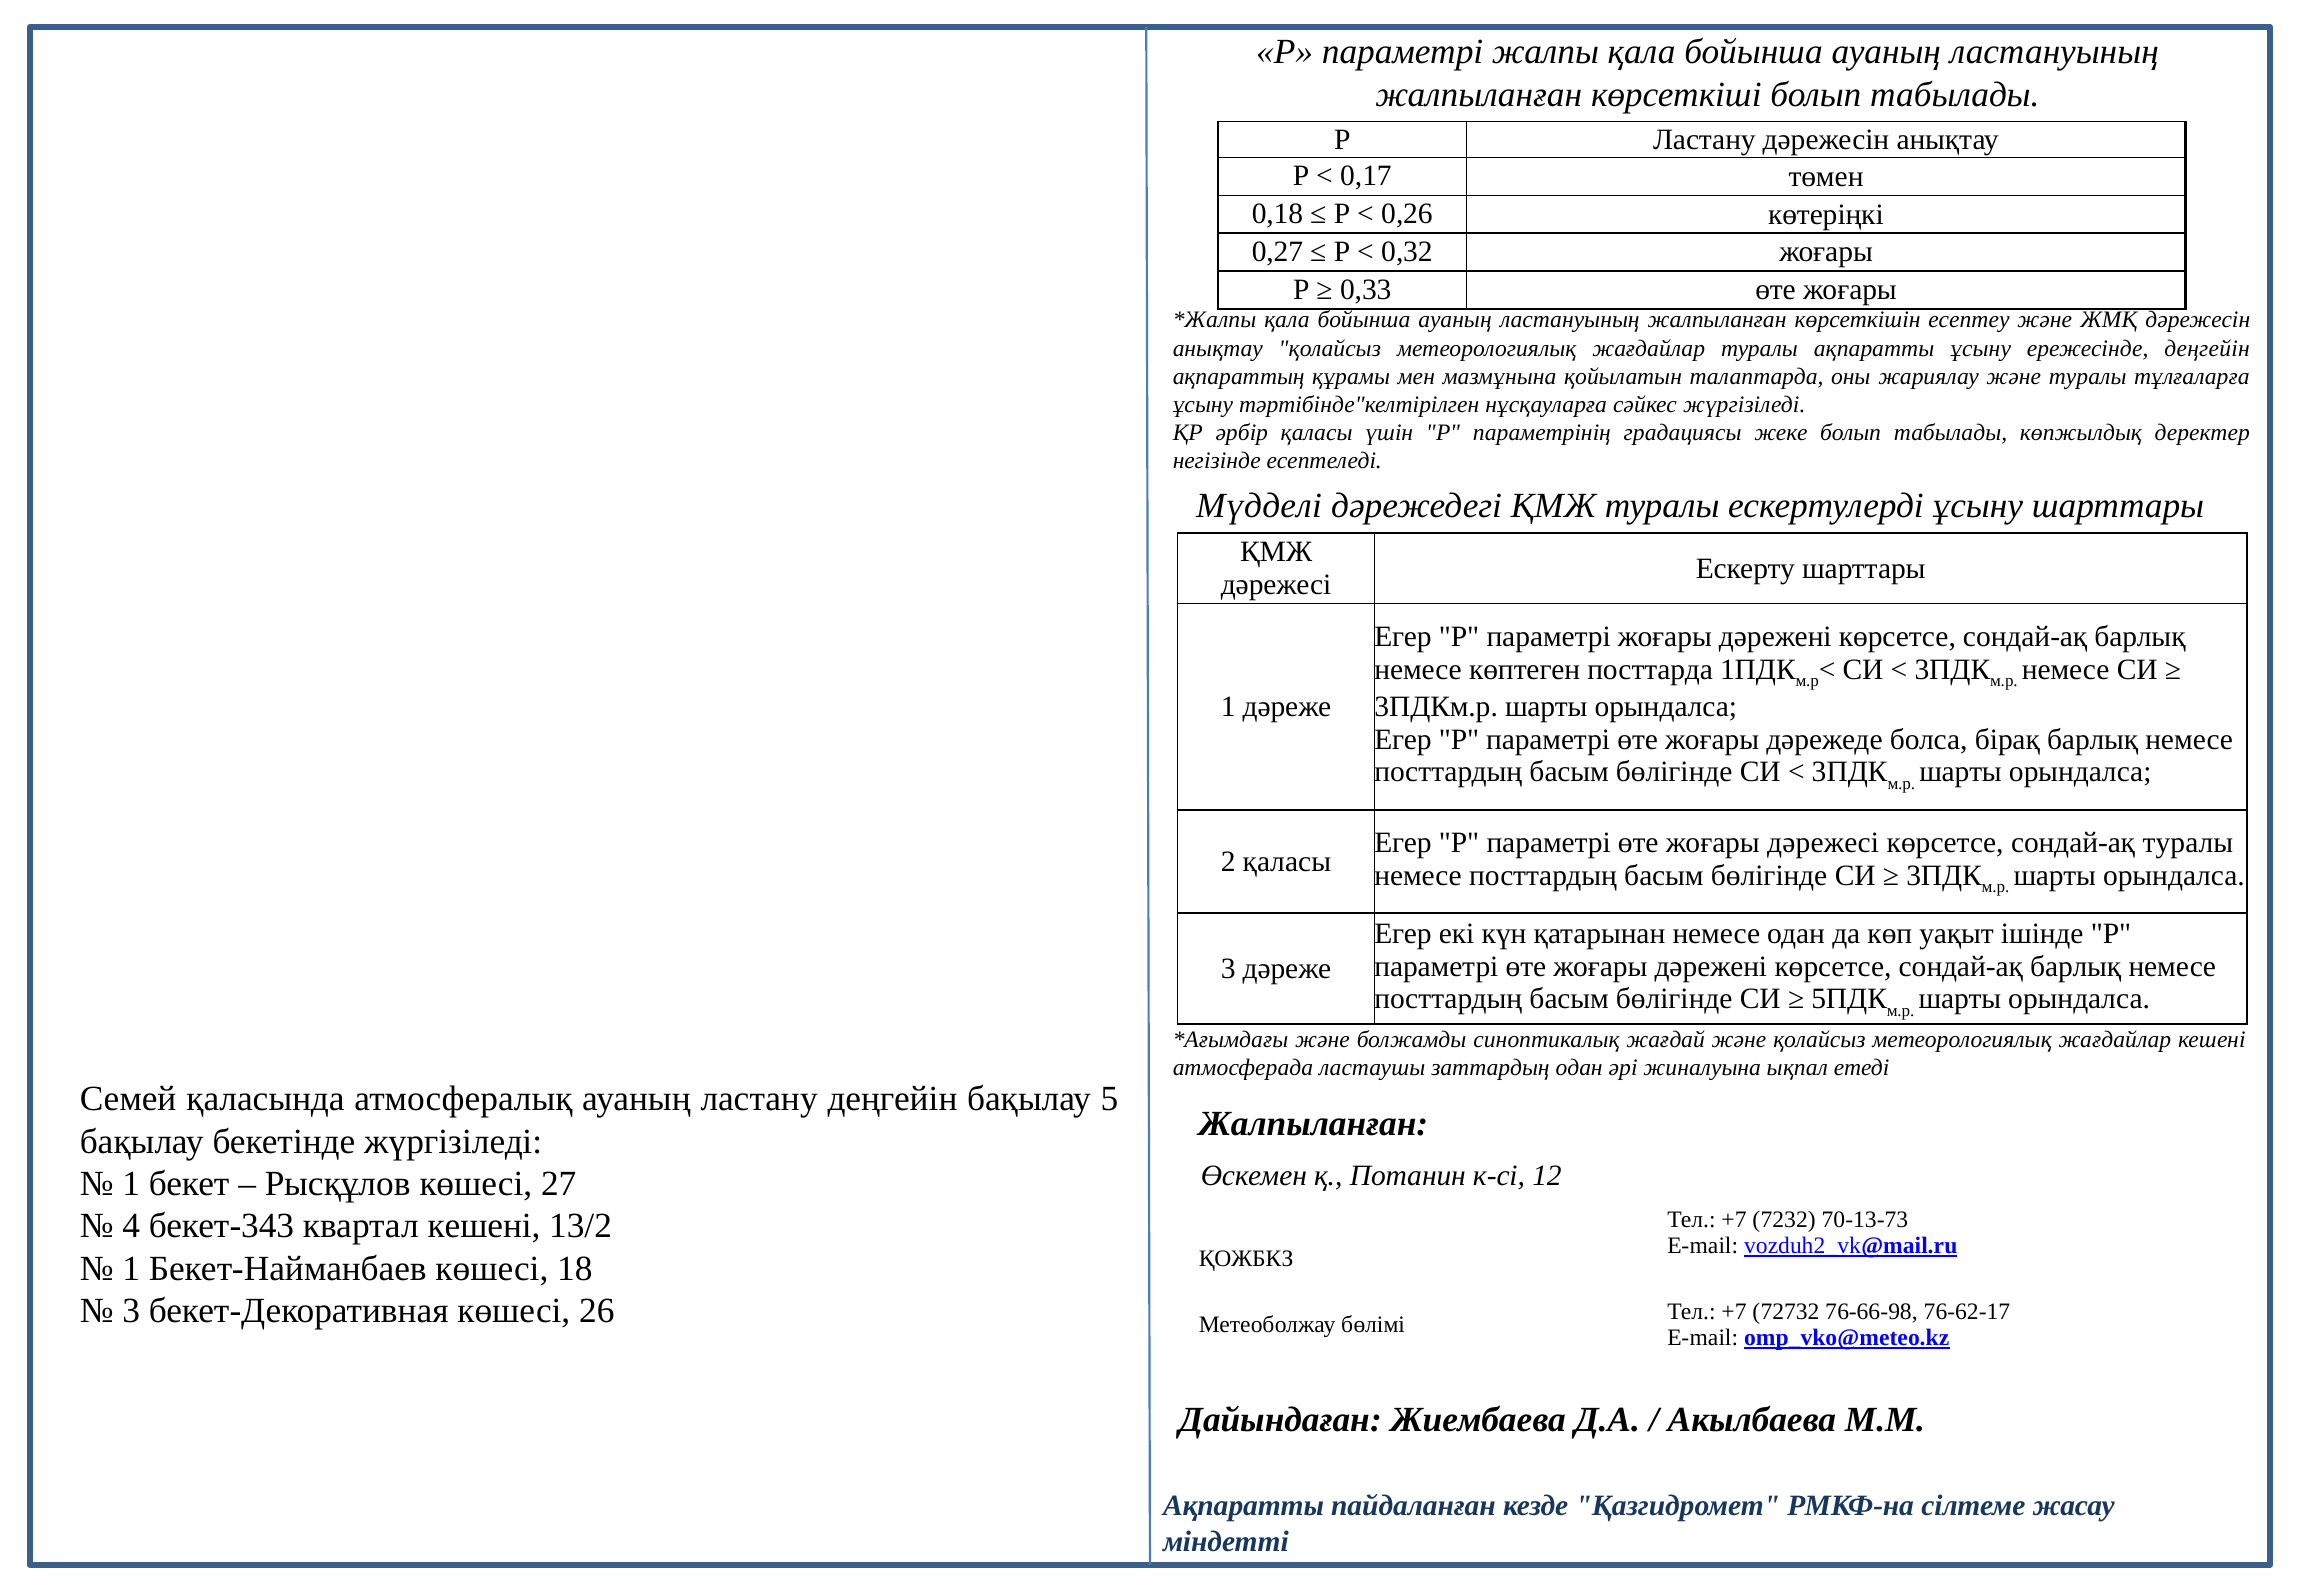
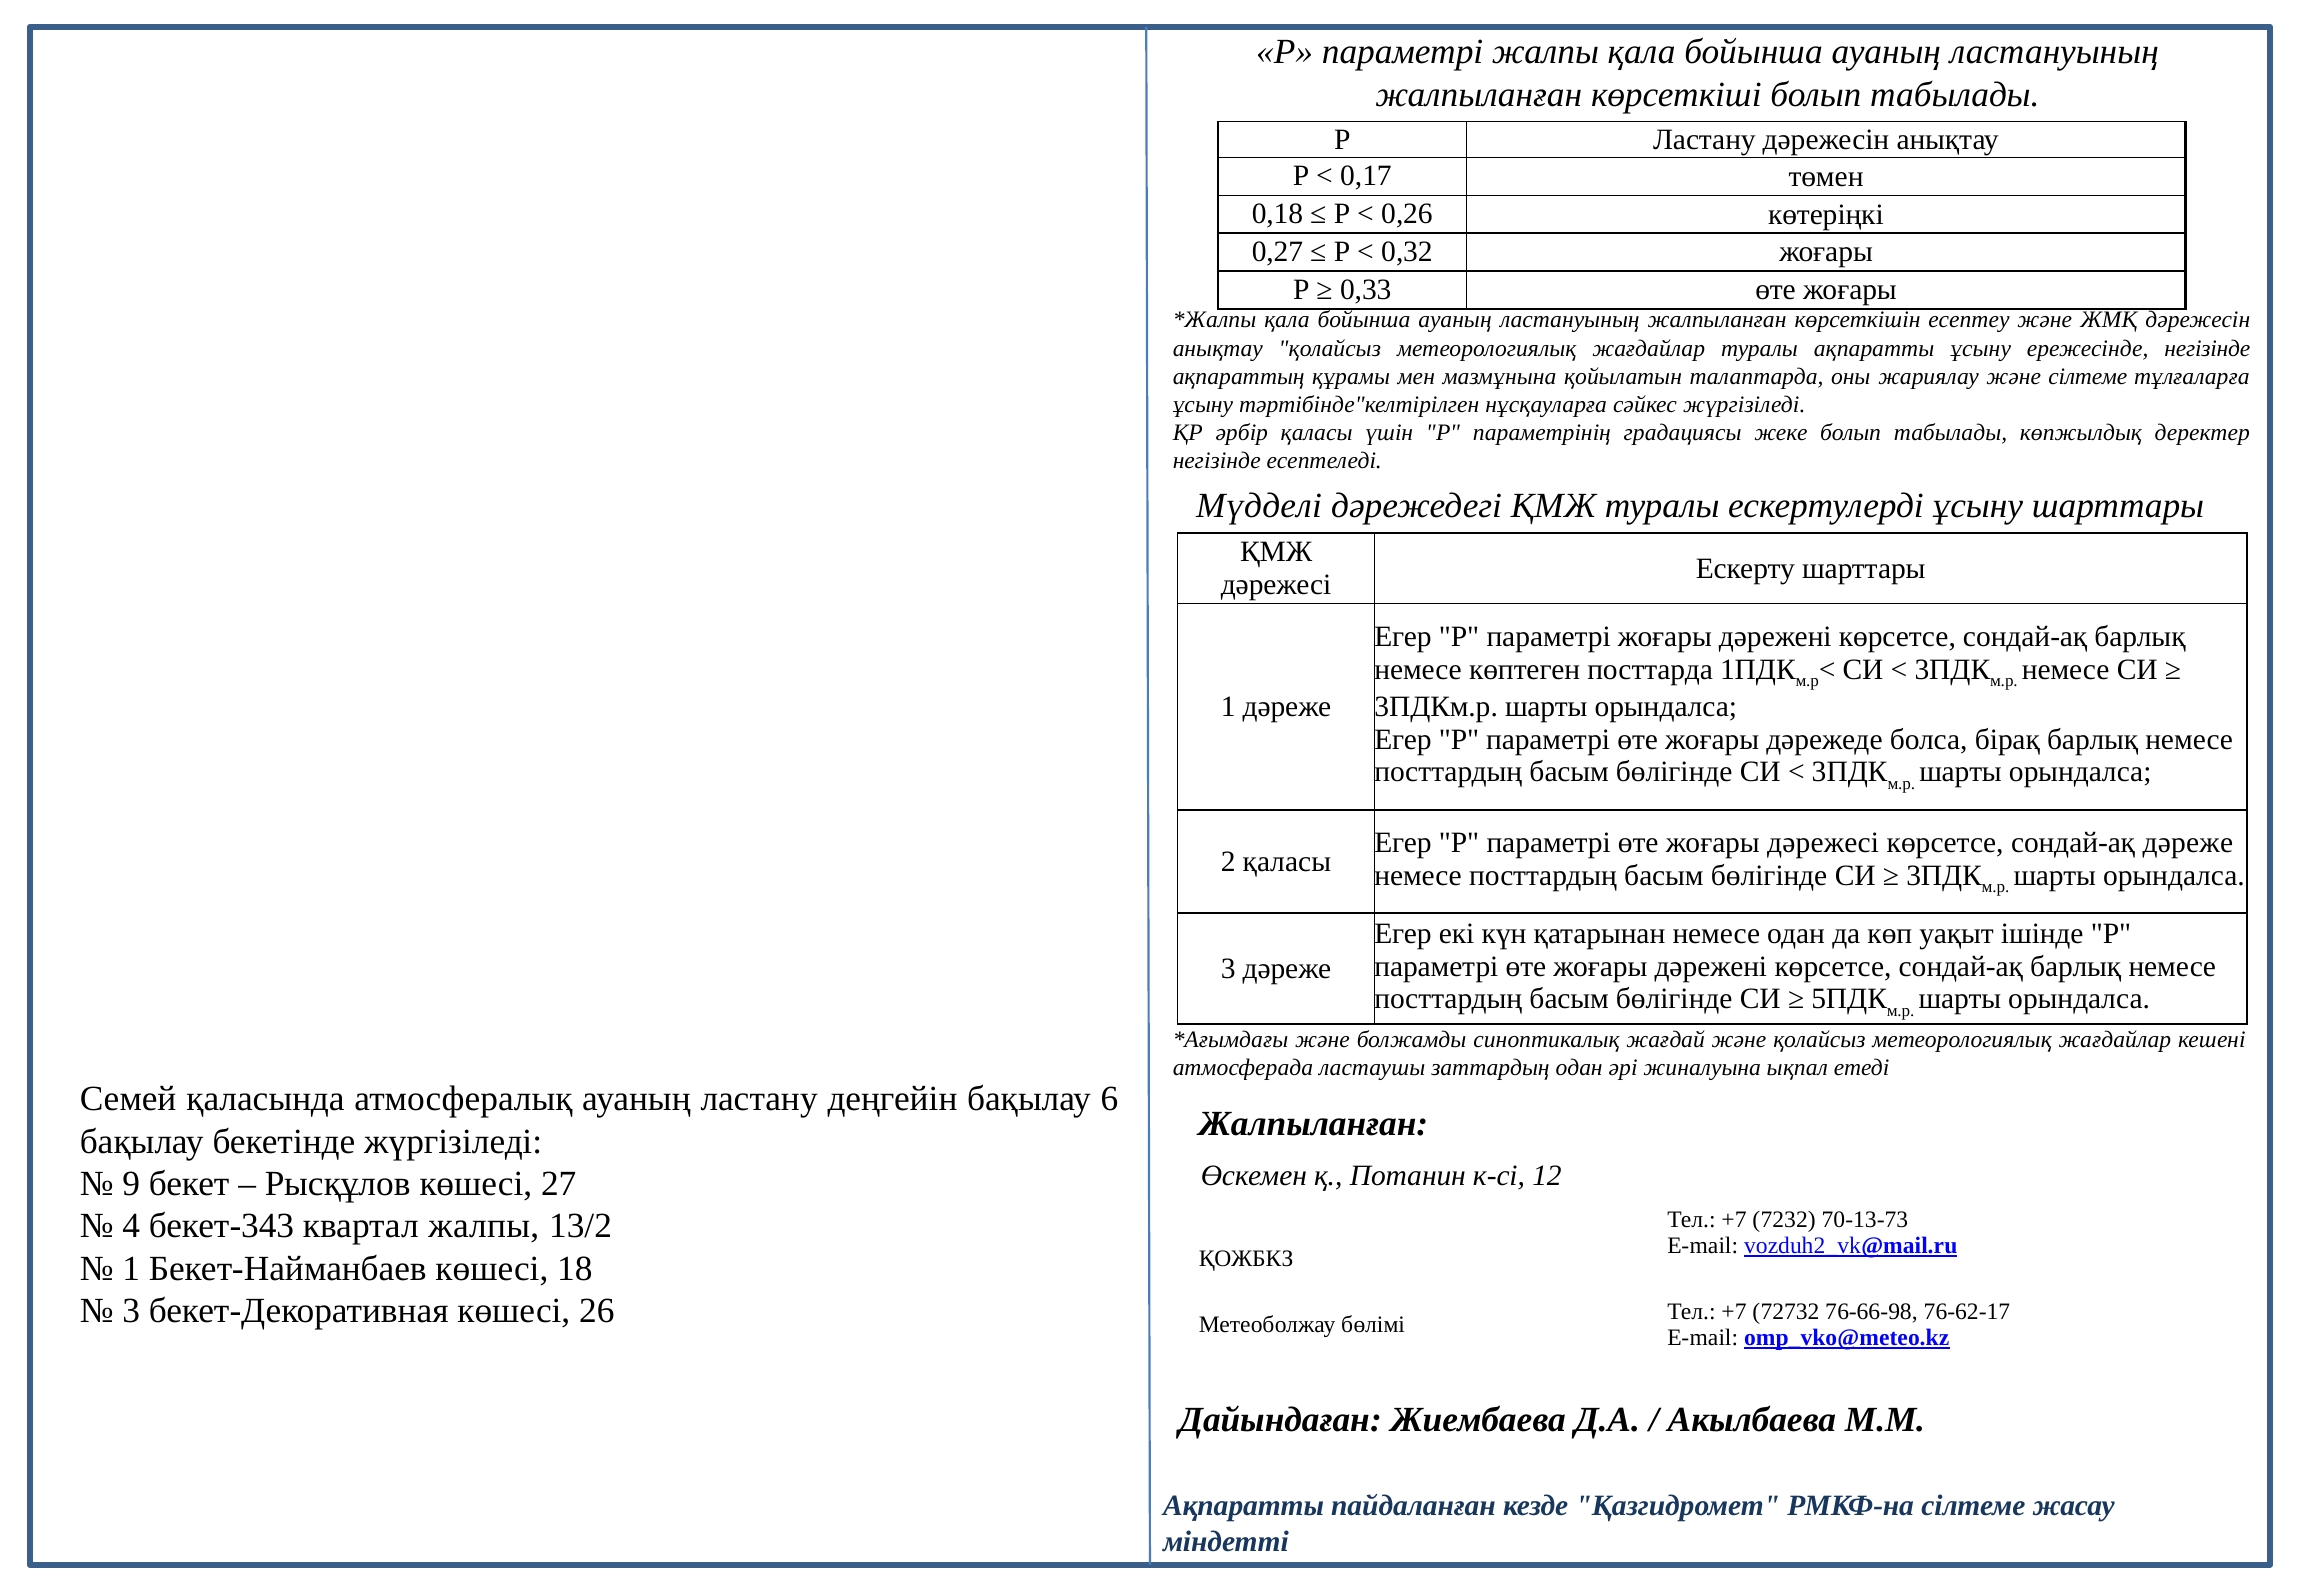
ережесінде деңгейін: деңгейін -> негізінде
және туралы: туралы -> сілтеме
сондай-ақ туралы: туралы -> дәреже
5: 5 -> 6
1 at (131, 1184): 1 -> 9
квартал кешені: кешені -> жалпы
